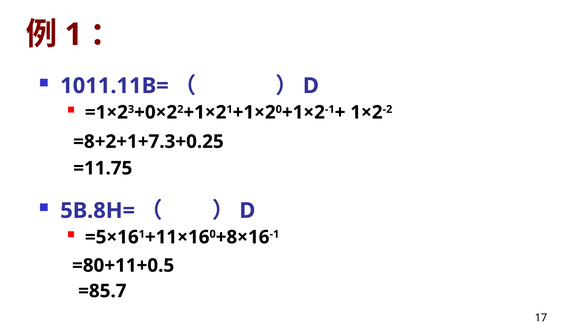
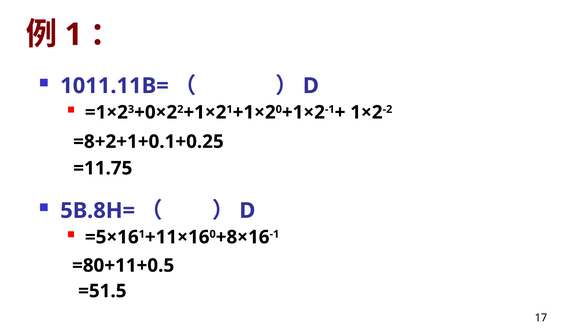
=8+2+1+7.3+0.25: =8+2+1+7.3+0.25 -> =8+2+1+0.1+0.25
=85.7: =85.7 -> =51.5
